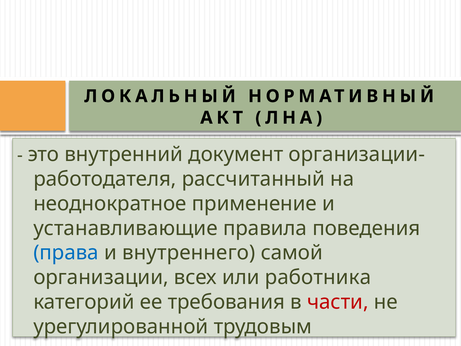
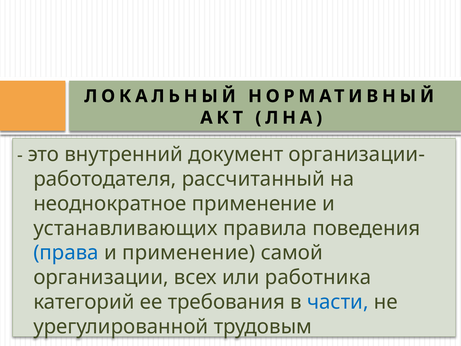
устанавливающие: устанавливающие -> устанавливающих
и внутреннего: внутреннего -> применение
части colour: red -> blue
